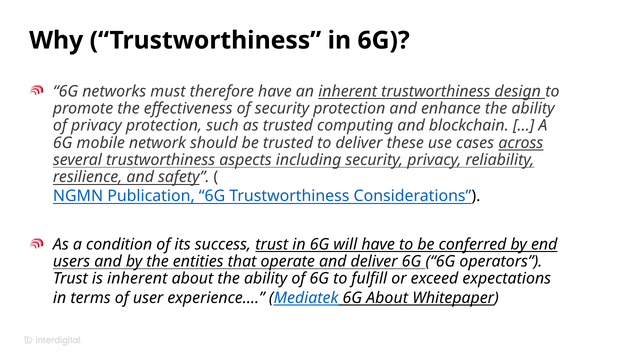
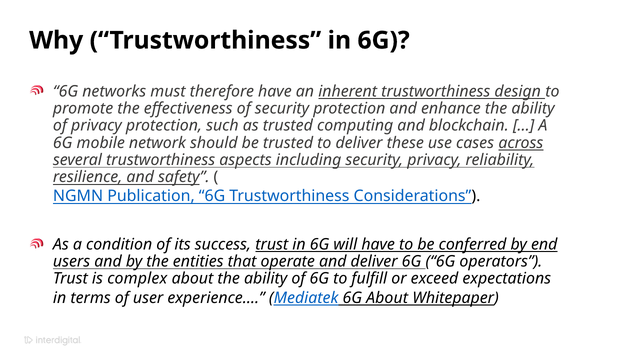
is inherent: inherent -> complex
